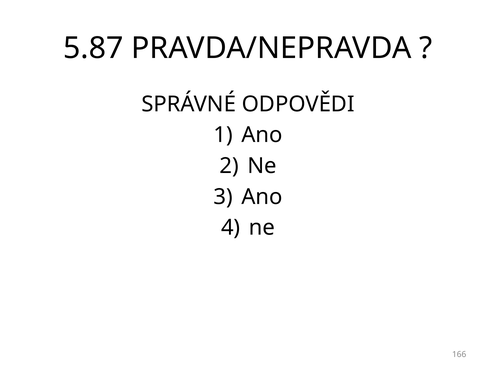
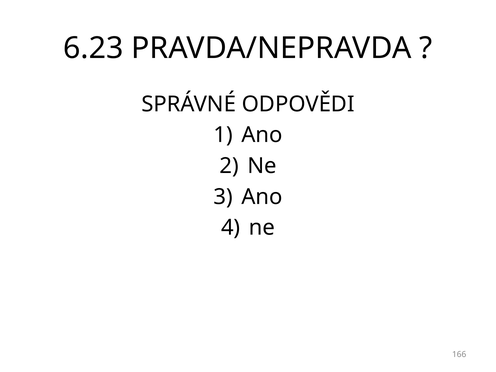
5.87: 5.87 -> 6.23
